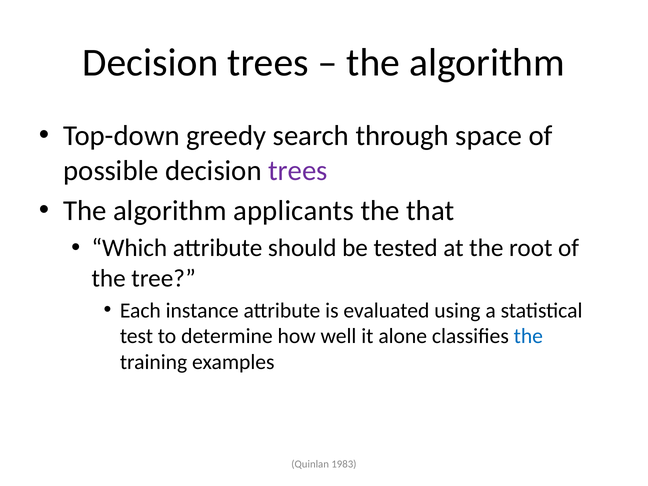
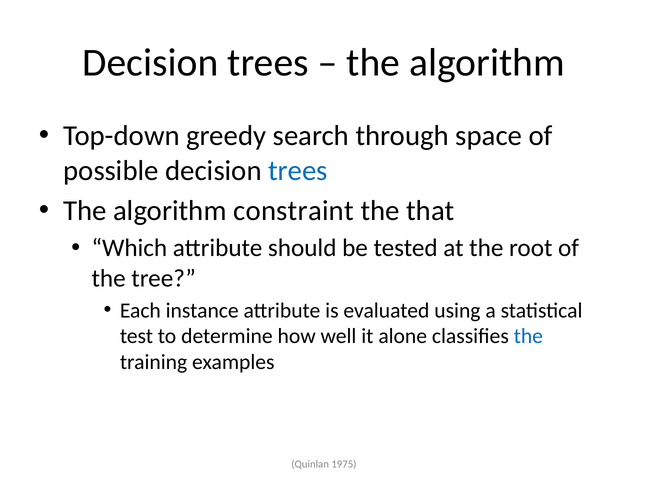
trees at (298, 171) colour: purple -> blue
applicants: applicants -> constraint
1983: 1983 -> 1975
